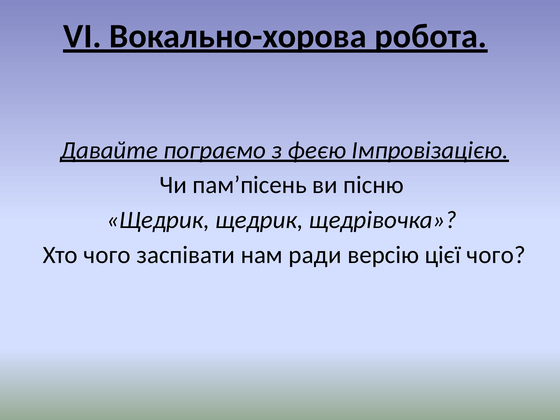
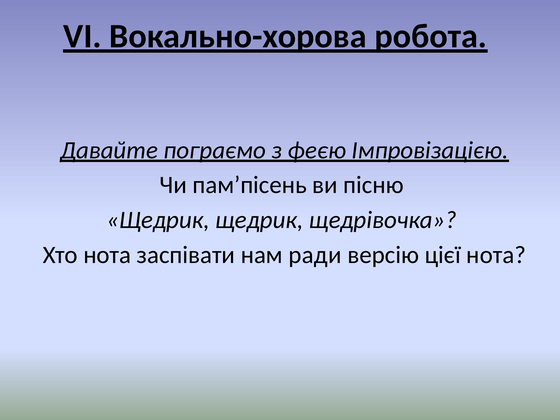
Хто чого: чого -> нота
цієї чого: чого -> нота
